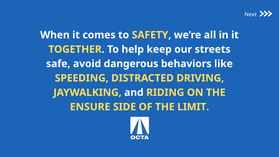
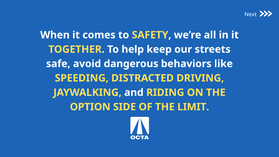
ENSURE: ENSURE -> OPTION
